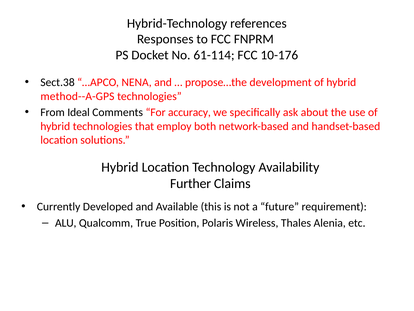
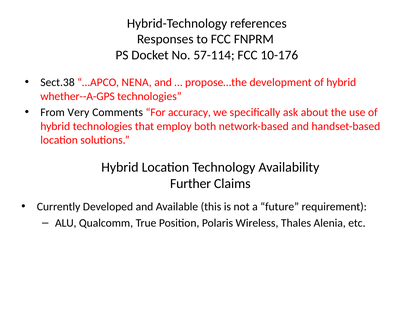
61-114: 61-114 -> 57-114
method--A-GPS: method--A-GPS -> whether--A-GPS
Ideal: Ideal -> Very
